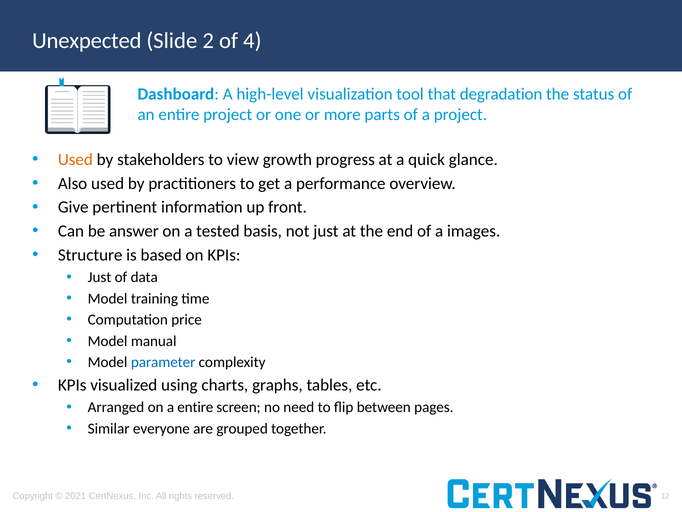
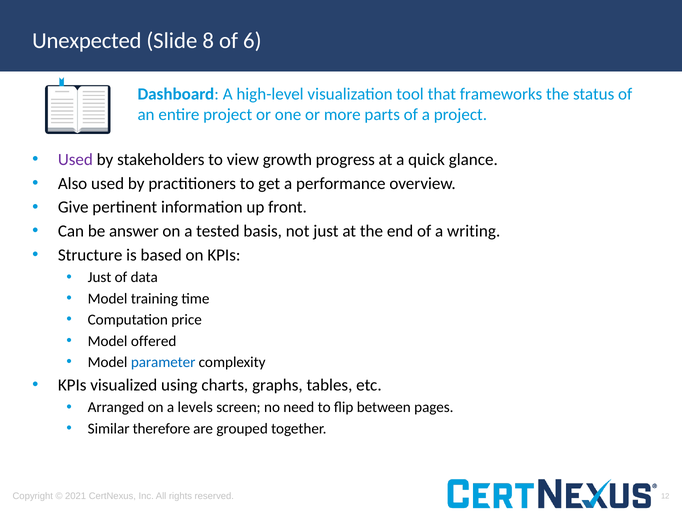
2: 2 -> 8
4: 4 -> 6
degradation: degradation -> frameworks
Used at (75, 159) colour: orange -> purple
images: images -> writing
manual: manual -> offered
a entire: entire -> levels
everyone: everyone -> therefore
